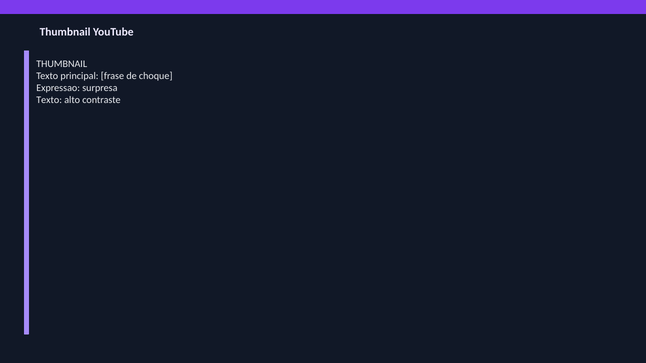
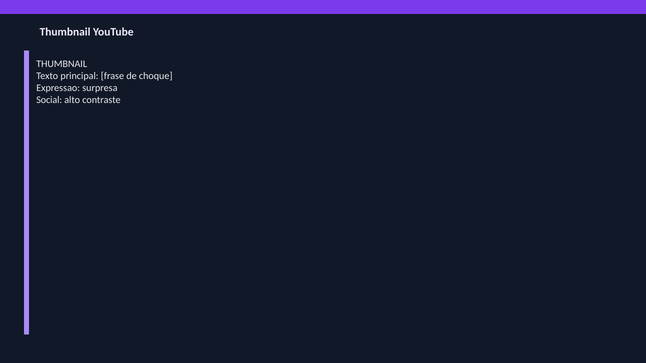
Texto at (49, 100): Texto -> Social
